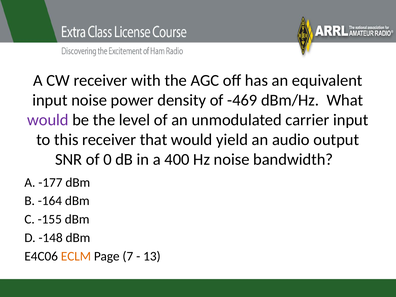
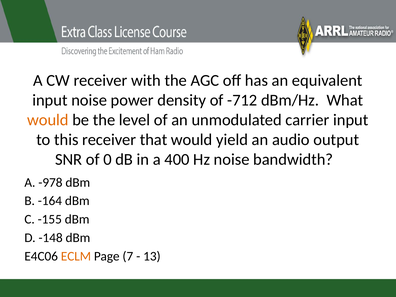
-469: -469 -> -712
would at (48, 120) colour: purple -> orange
-177: -177 -> -978
